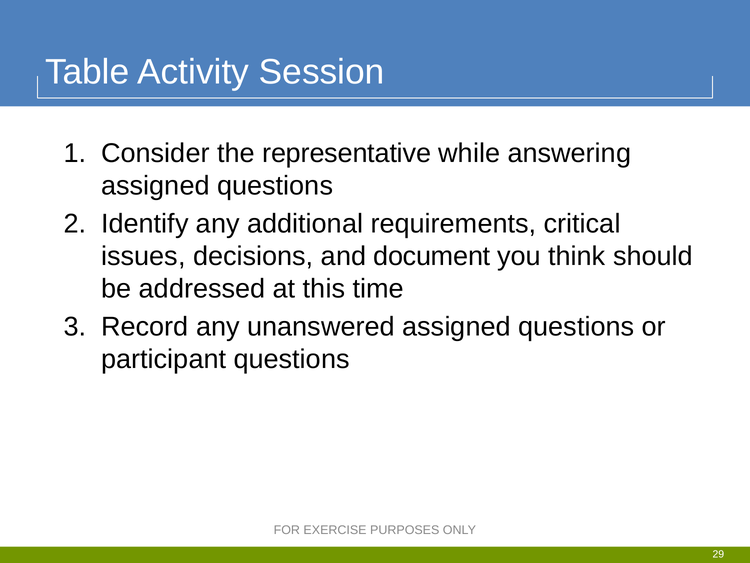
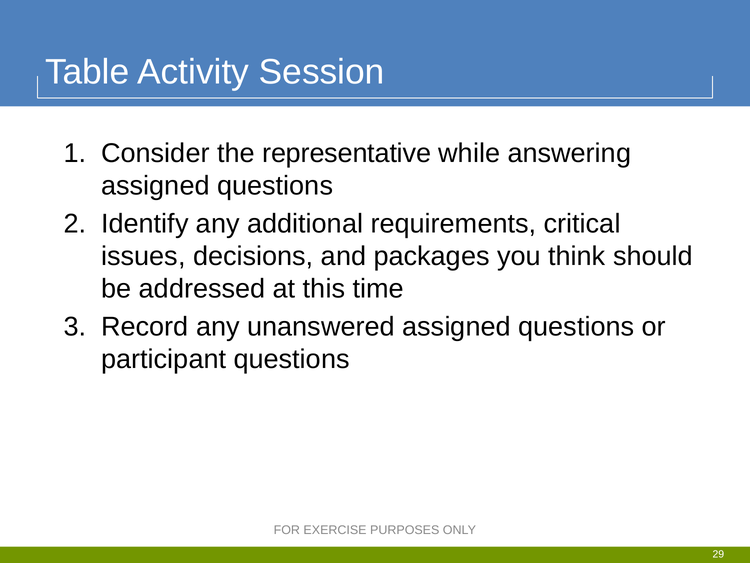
document: document -> packages
